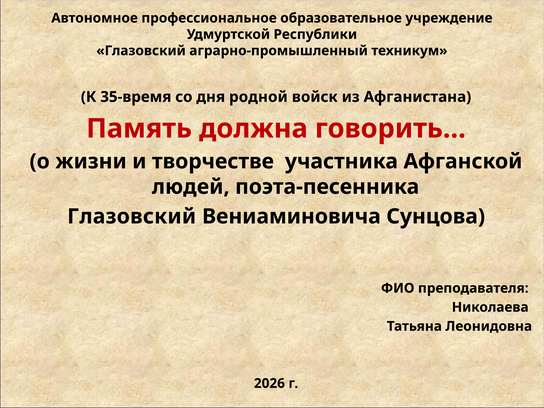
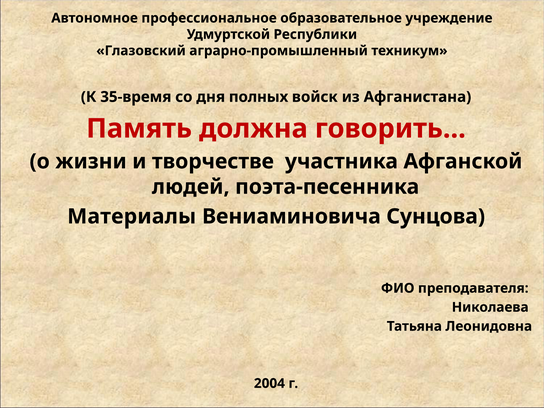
родной: родной -> полных
Глазовский at (132, 216): Глазовский -> Материалы
2026: 2026 -> 2004
